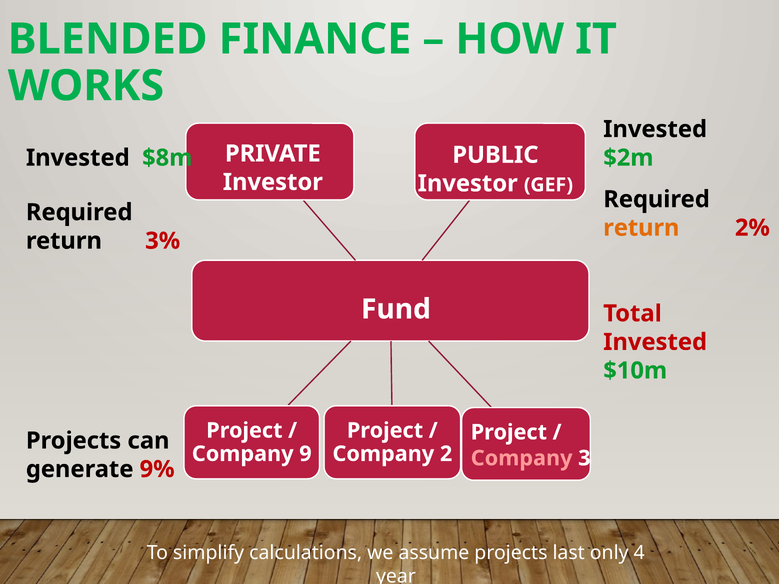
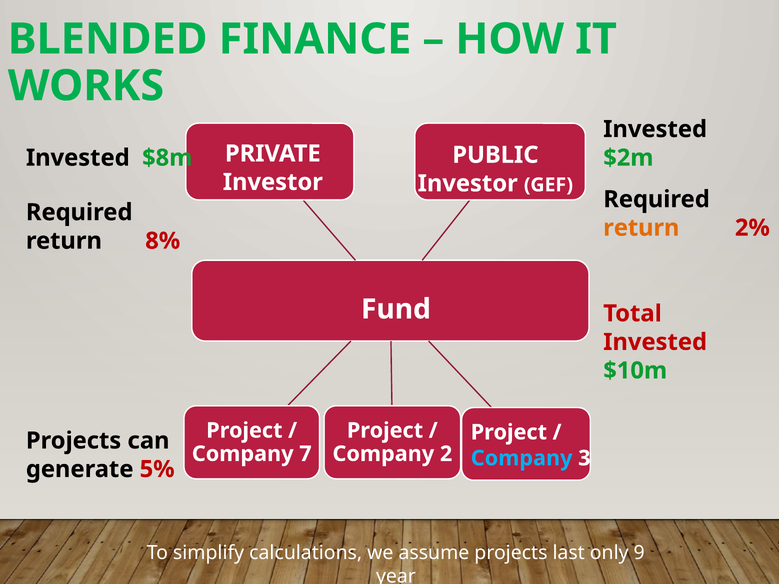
3%: 3% -> 8%
9: 9 -> 7
Company at (522, 458) colour: pink -> light blue
9%: 9% -> 5%
4: 4 -> 9
